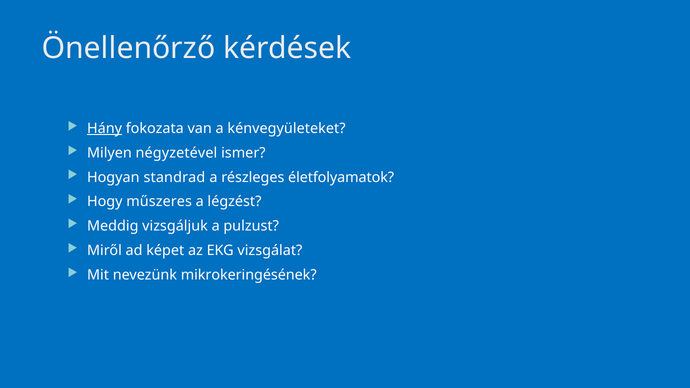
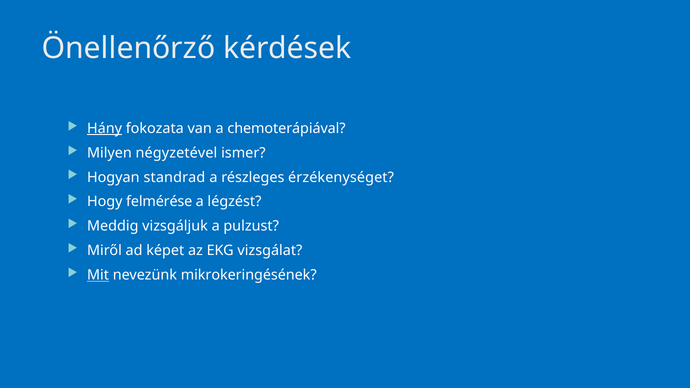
kénvegyületeket: kénvegyületeket -> chemoterápiával
életfolyamatok: életfolyamatok -> érzékenységet
műszeres: műszeres -> felmérése
Mit underline: none -> present
